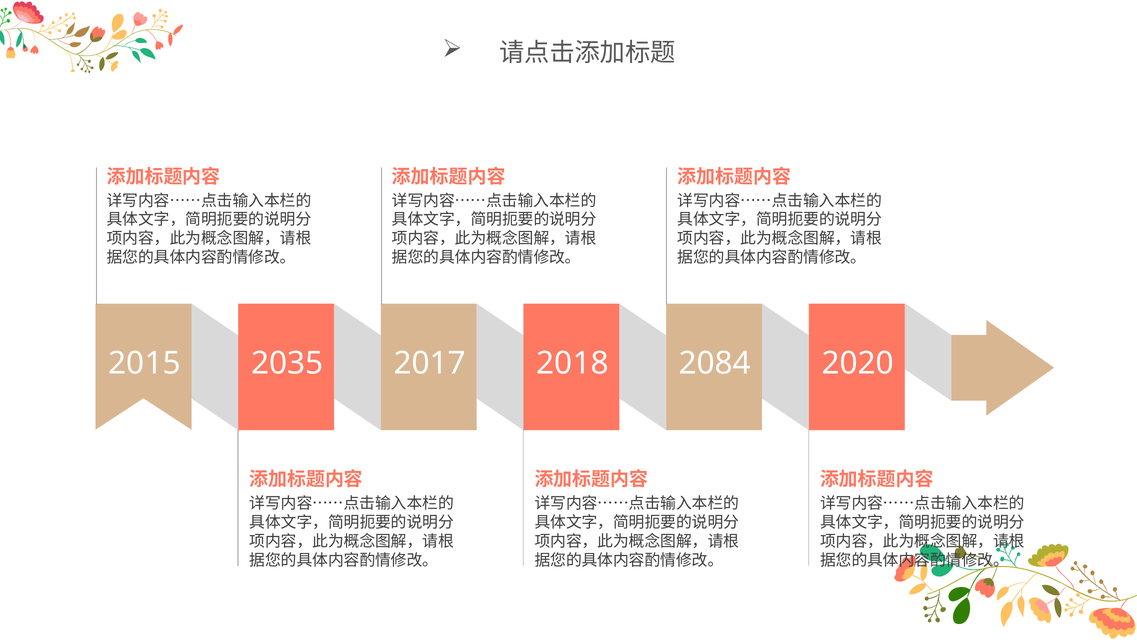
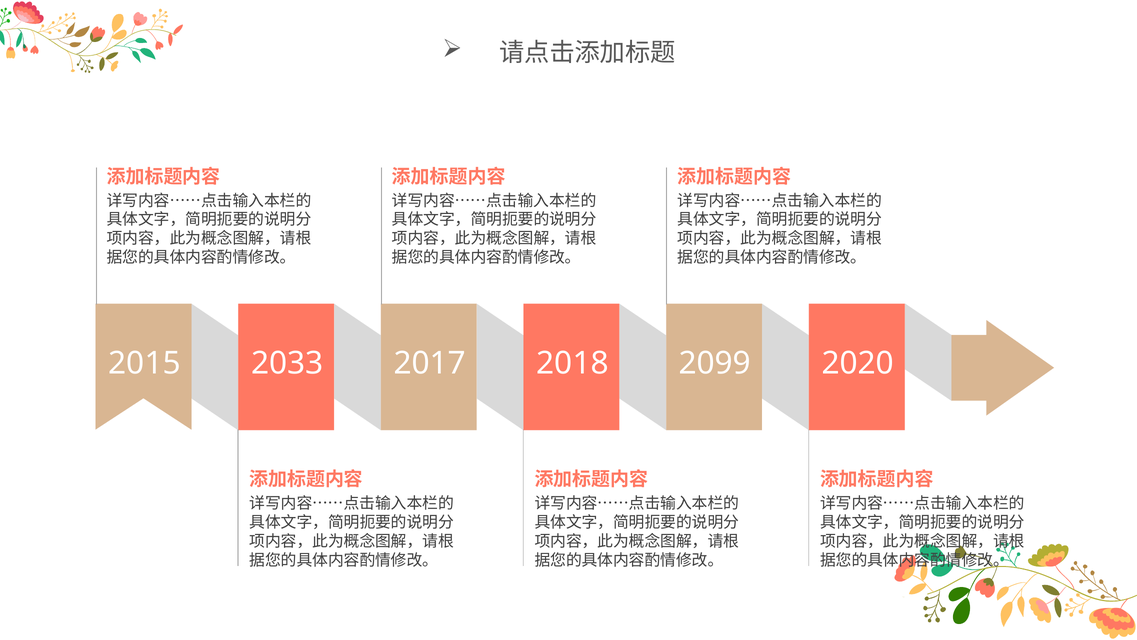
2035: 2035 -> 2033
2084: 2084 -> 2099
